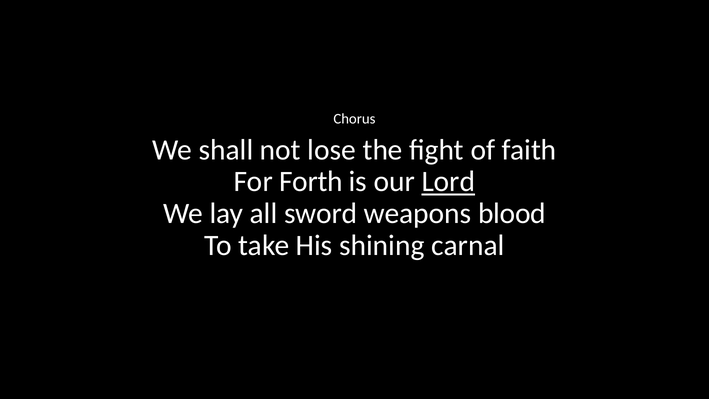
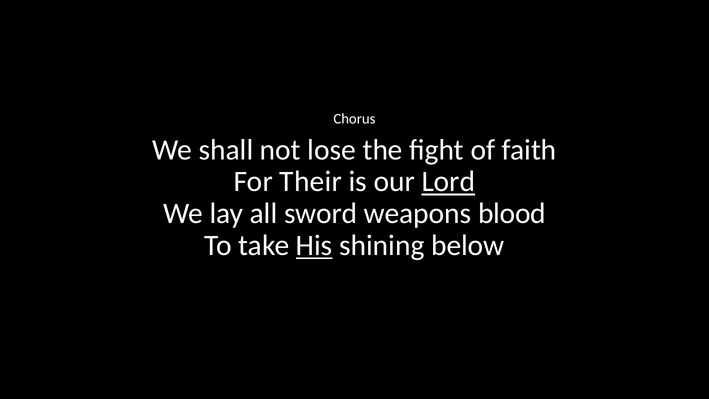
Forth: Forth -> Their
His underline: none -> present
carnal: carnal -> below
